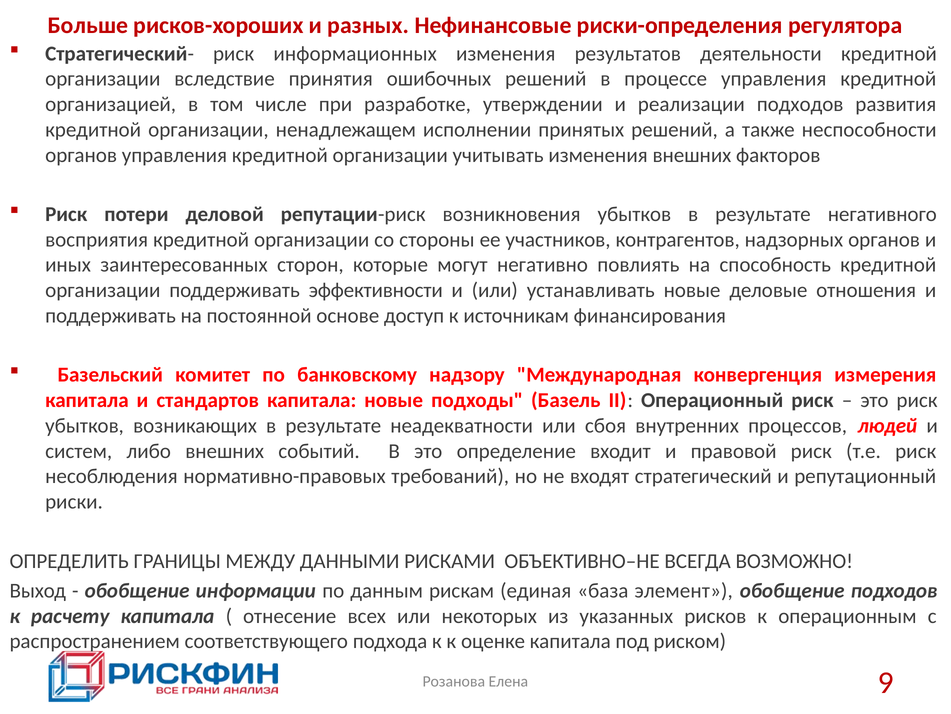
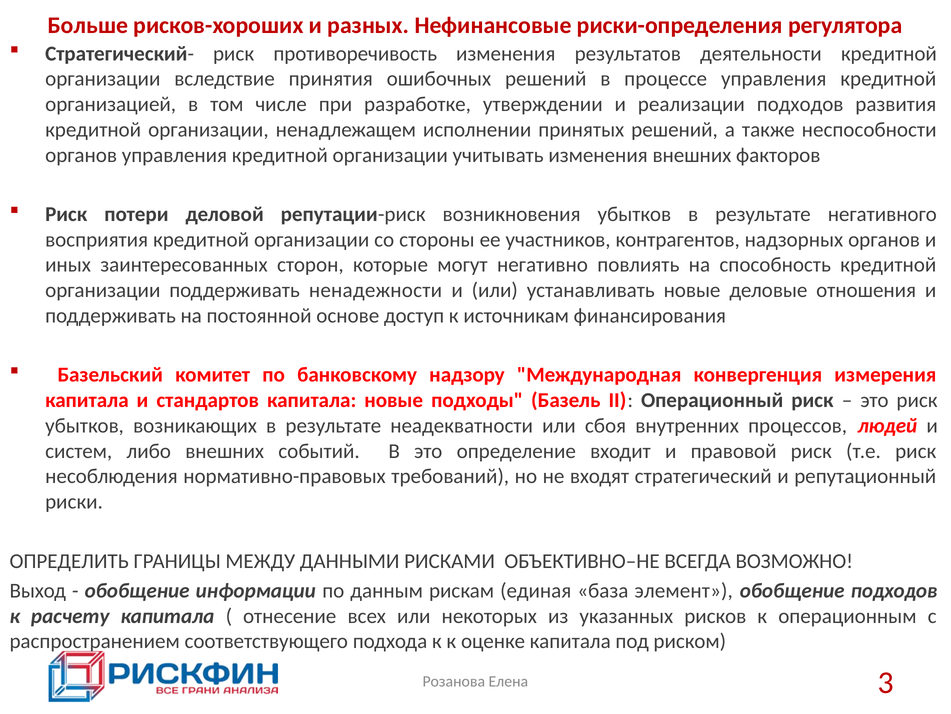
информационных: информационных -> противоречивость
эффективности: эффективности -> ненадежности
9: 9 -> 3
